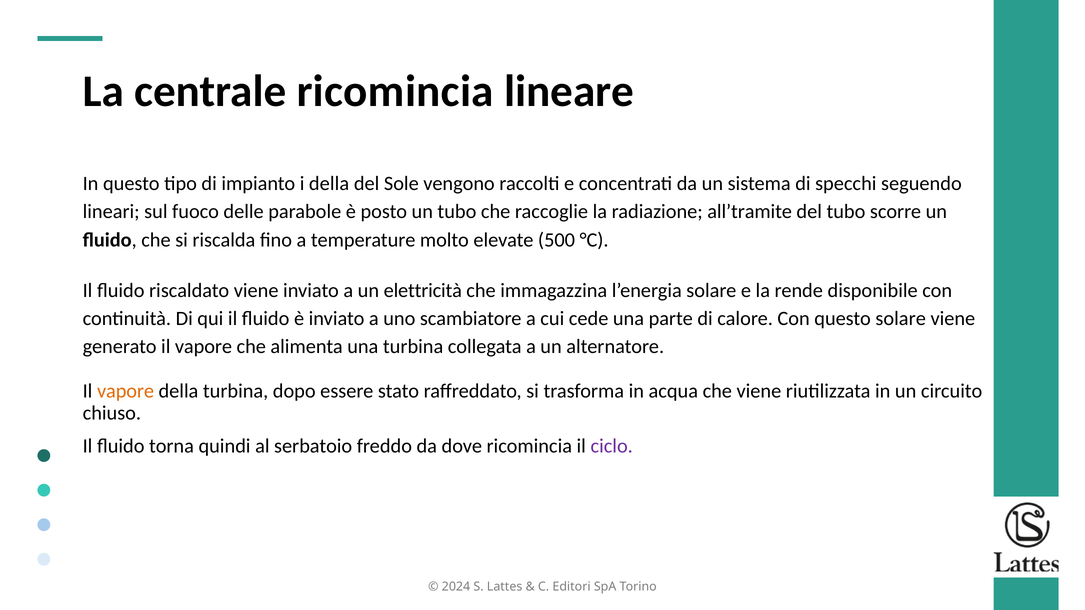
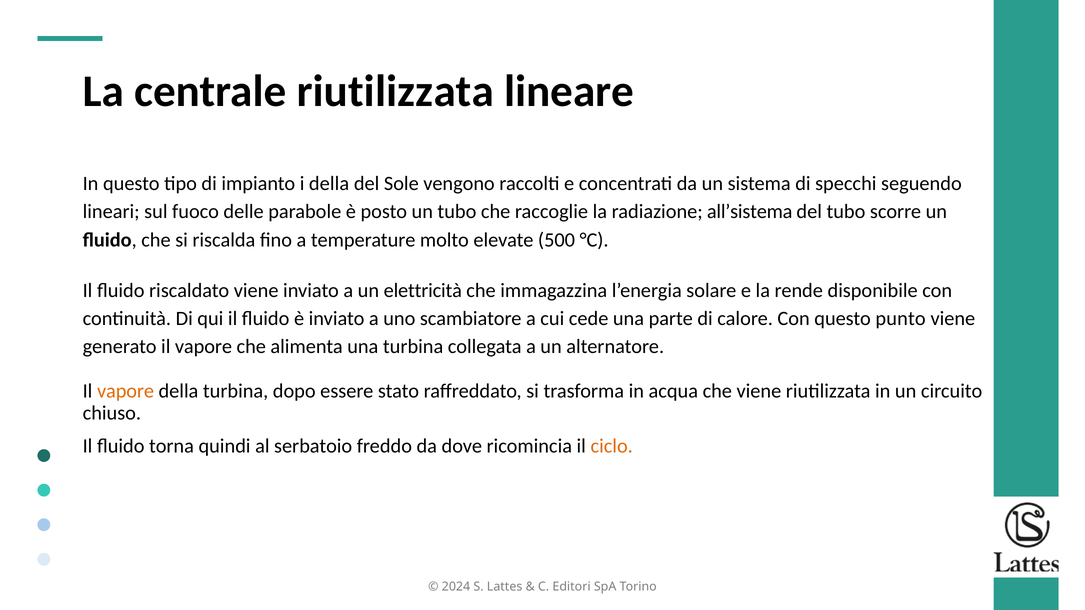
centrale ricomincia: ricomincia -> riutilizzata
all’tramite: all’tramite -> all’sistema
questo solare: solare -> punto
ciclo colour: purple -> orange
